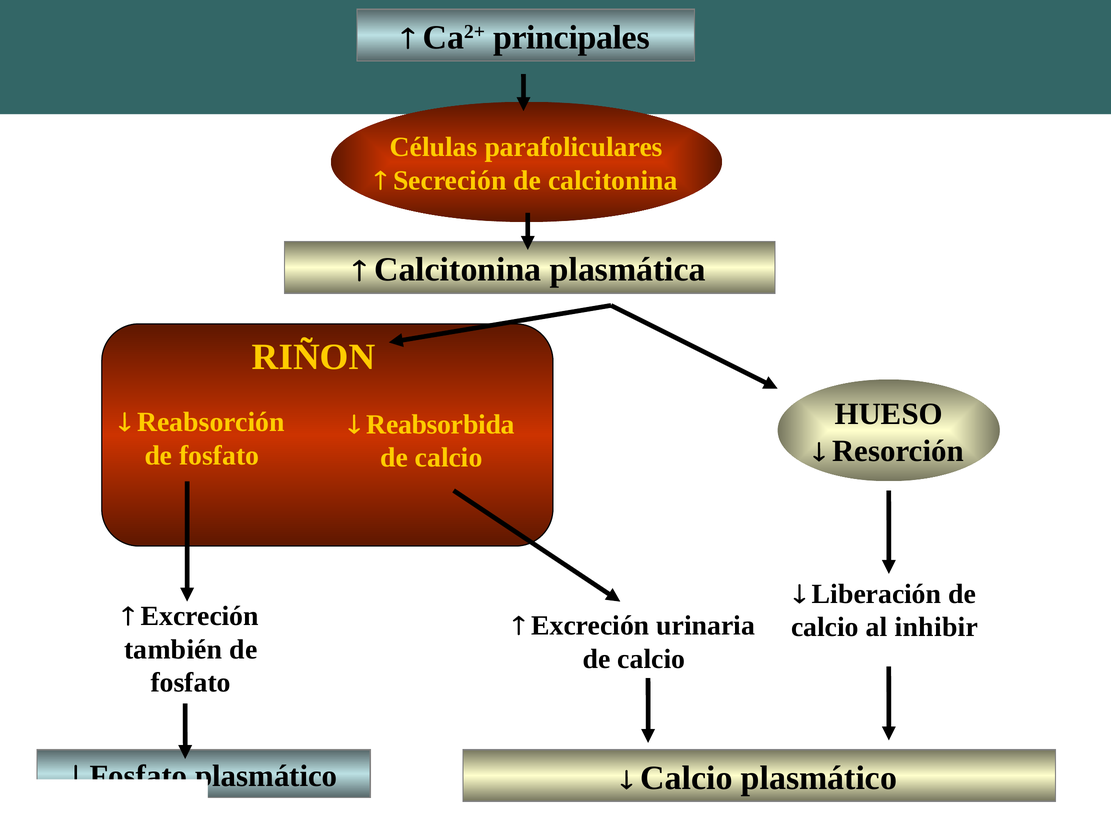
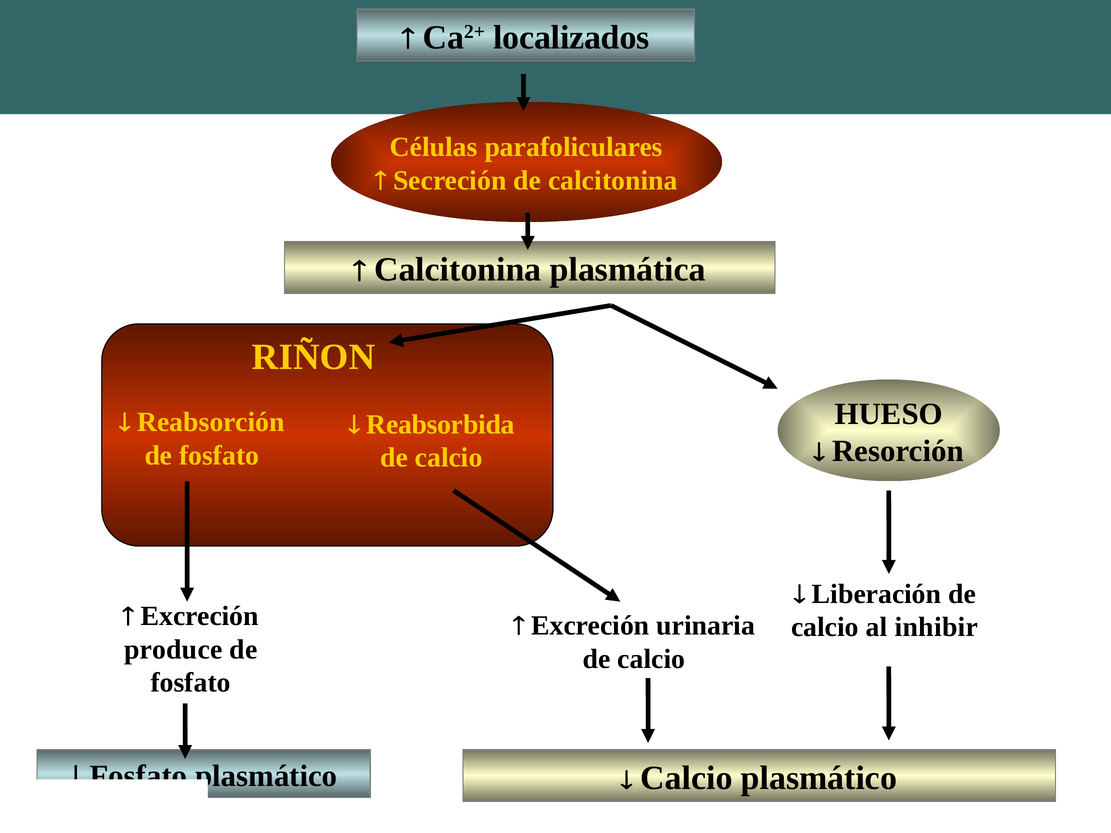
principales: principales -> localizados
también: también -> produce
